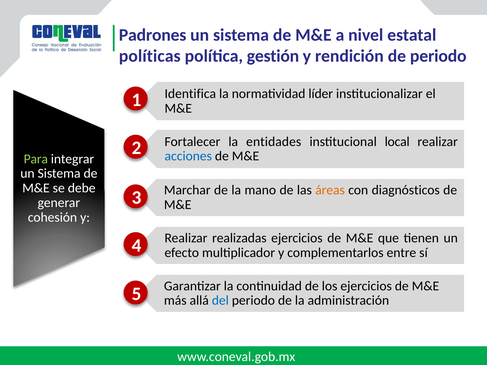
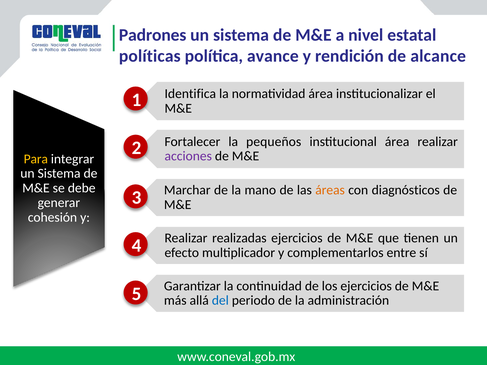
gestión: gestión -> avance
de periodo: periodo -> alcance
normatividad líder: líder -> área
entidades: entidades -> pequeños
institucional local: local -> área
acciones colour: blue -> purple
Para colour: light green -> yellow
